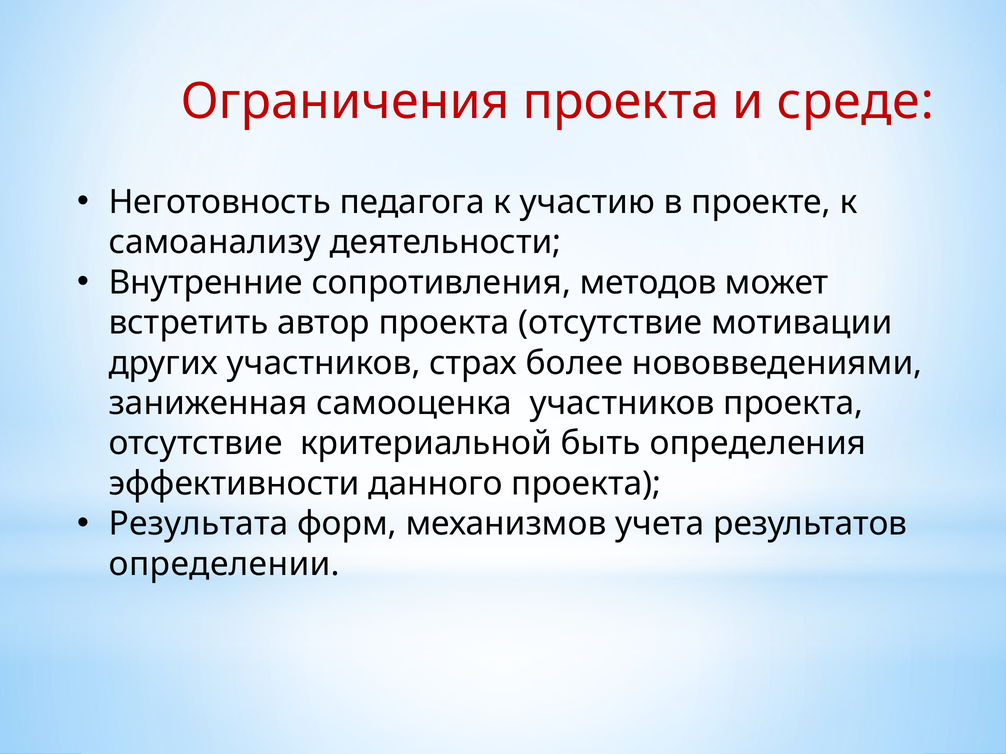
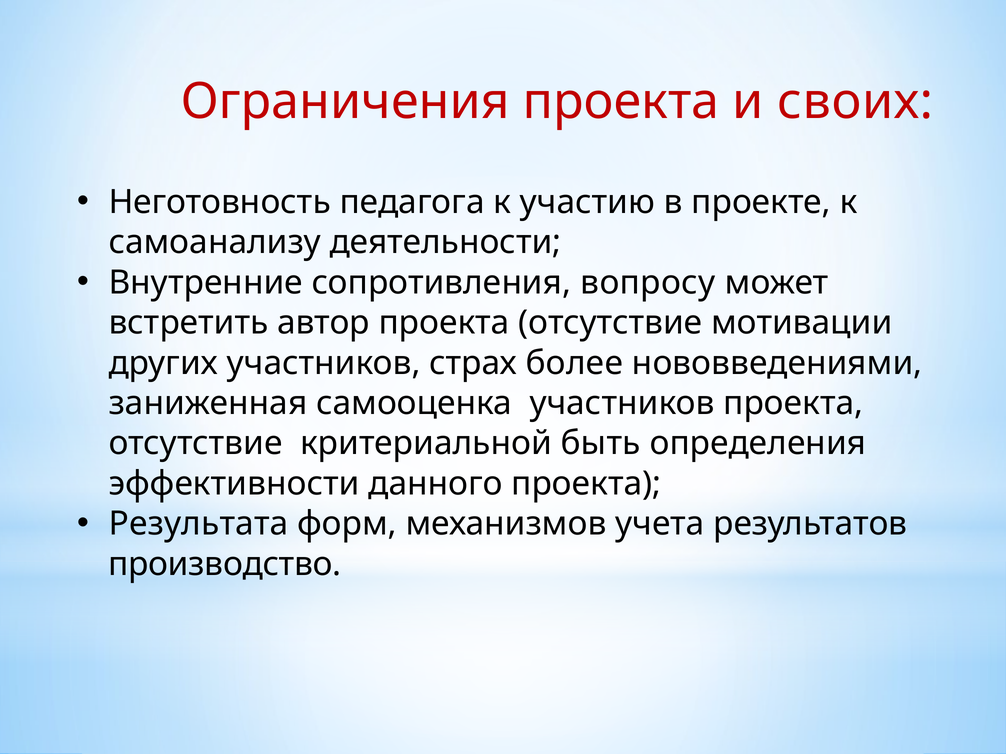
среде: среде -> своих
методов: методов -> вопросу
определении: определении -> производство
